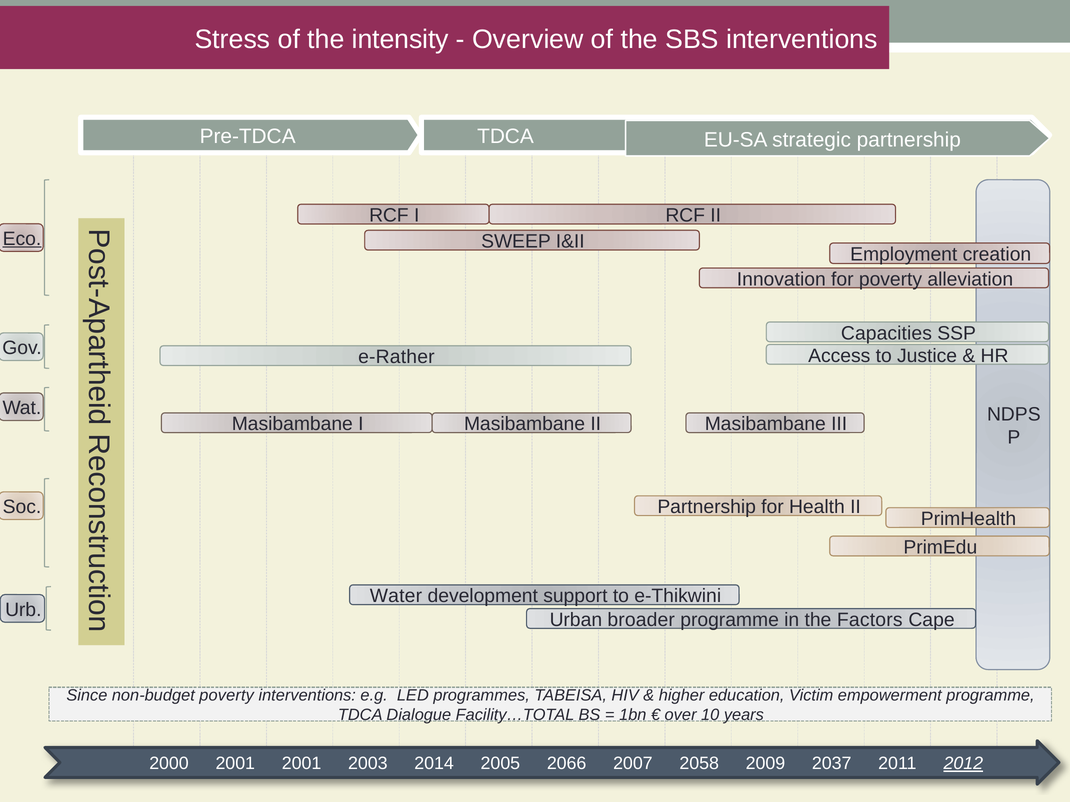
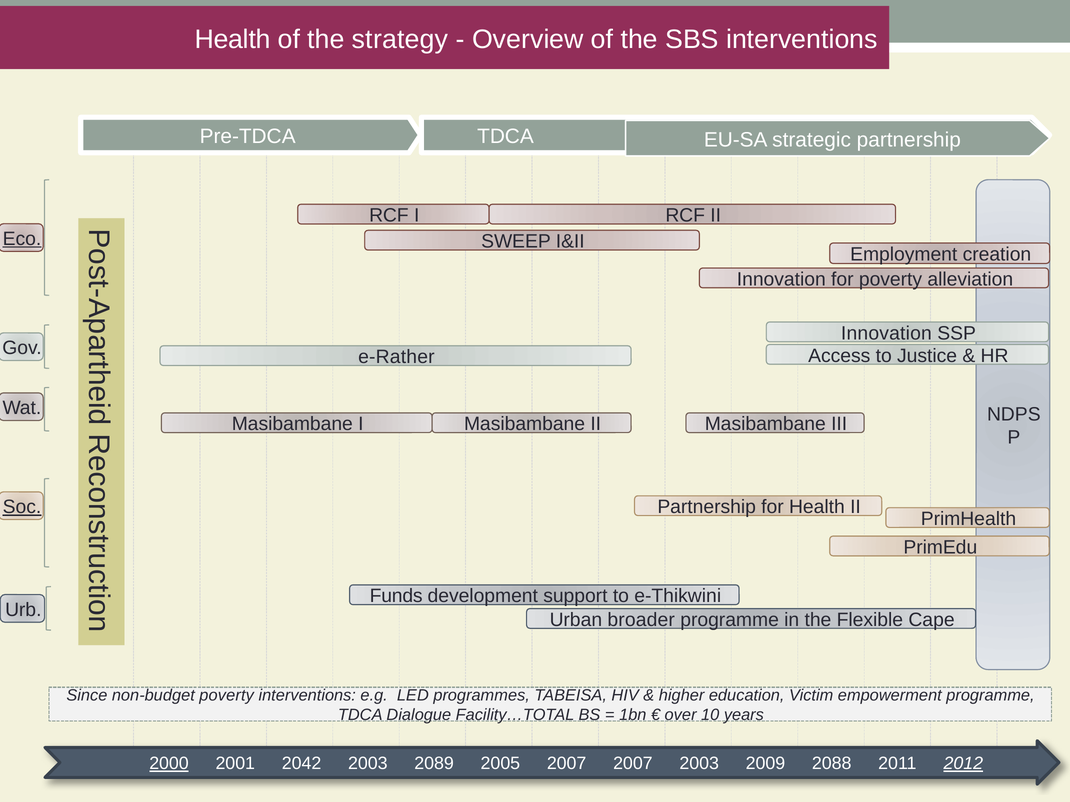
Stress at (232, 39): Stress -> Health
intensity: intensity -> strategy
Capacities at (886, 333): Capacities -> Innovation
Soc underline: none -> present
Water: Water -> Funds
Factors: Factors -> Flexible
2000 underline: none -> present
2001 at (302, 764): 2001 -> 2042
2014: 2014 -> 2089
2066 at (567, 764): 2066 -> 2007
2058 at (699, 764): 2058 -> 2003
2037: 2037 -> 2088
